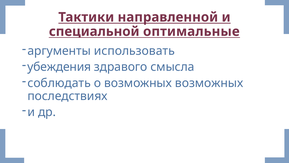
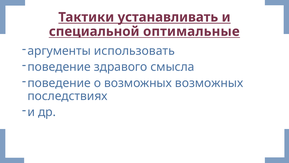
направленной: направленной -> устанавливать
убеждения at (59, 67): убеждения -> поведение
соблюдать at (59, 83): соблюдать -> поведение
